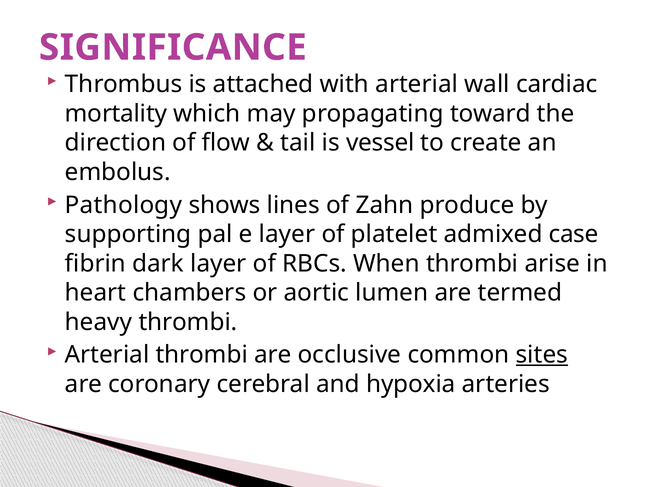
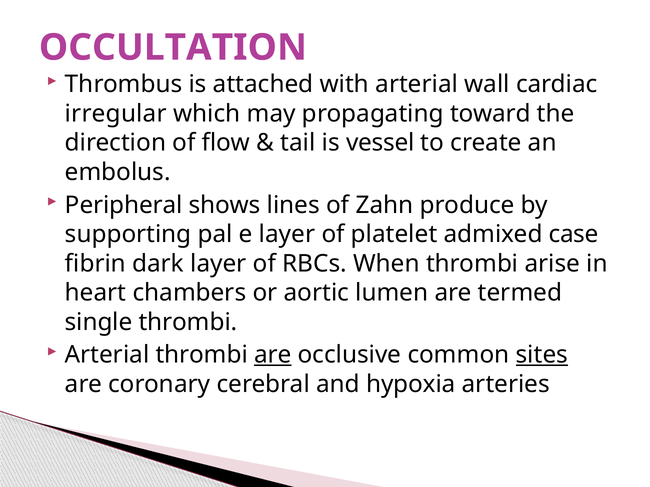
SIGNIFICANCE: SIGNIFICANCE -> OCCULTATION
mortality: mortality -> irregular
Pathology: Pathology -> Peripheral
heavy: heavy -> single
are at (273, 355) underline: none -> present
